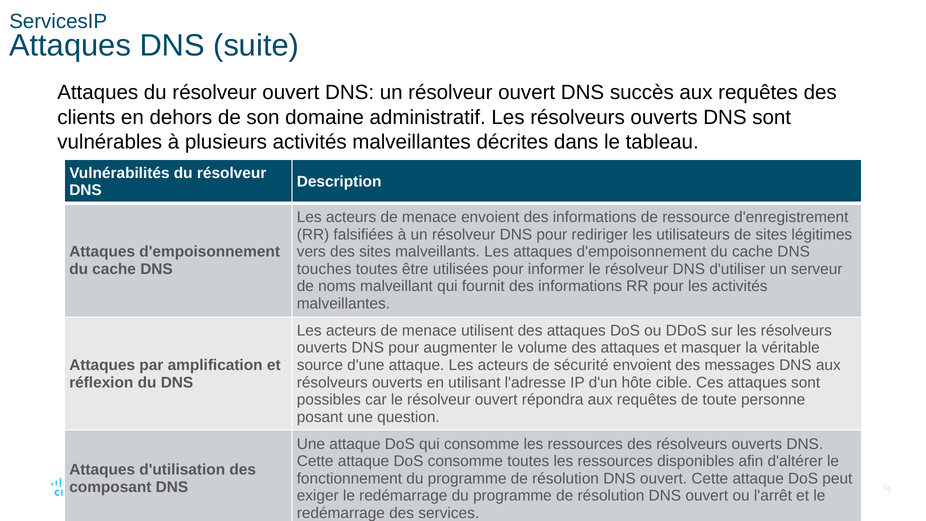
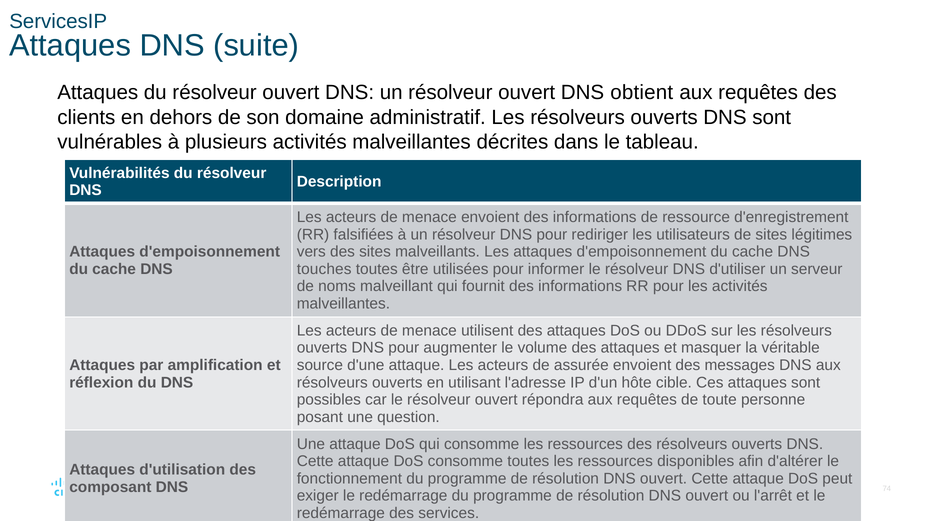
succès: succès -> obtient
sécurité: sécurité -> assurée
